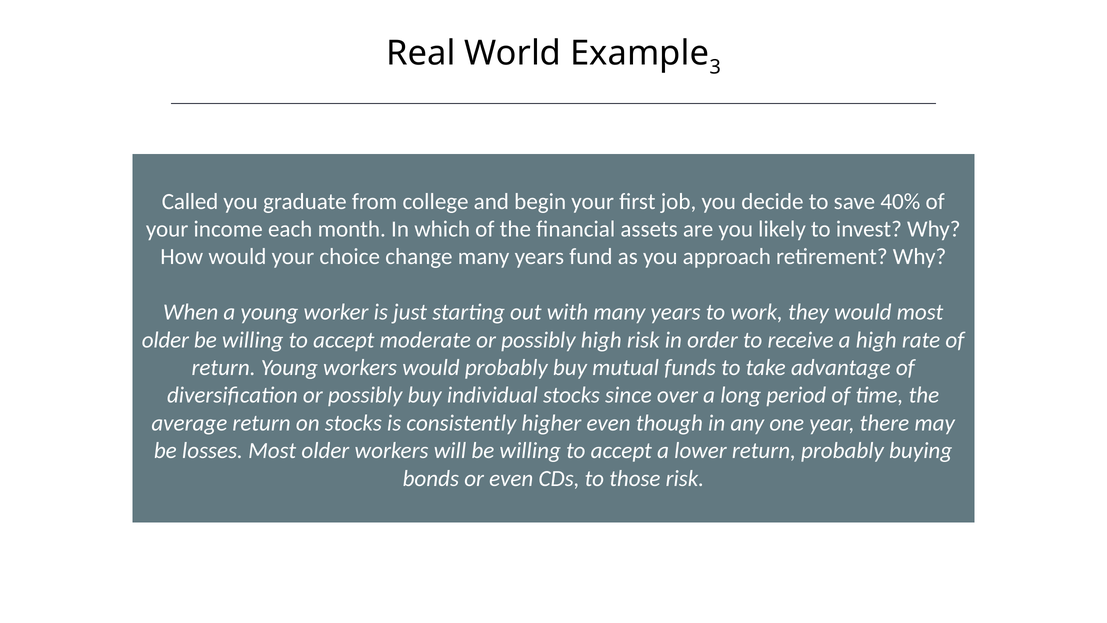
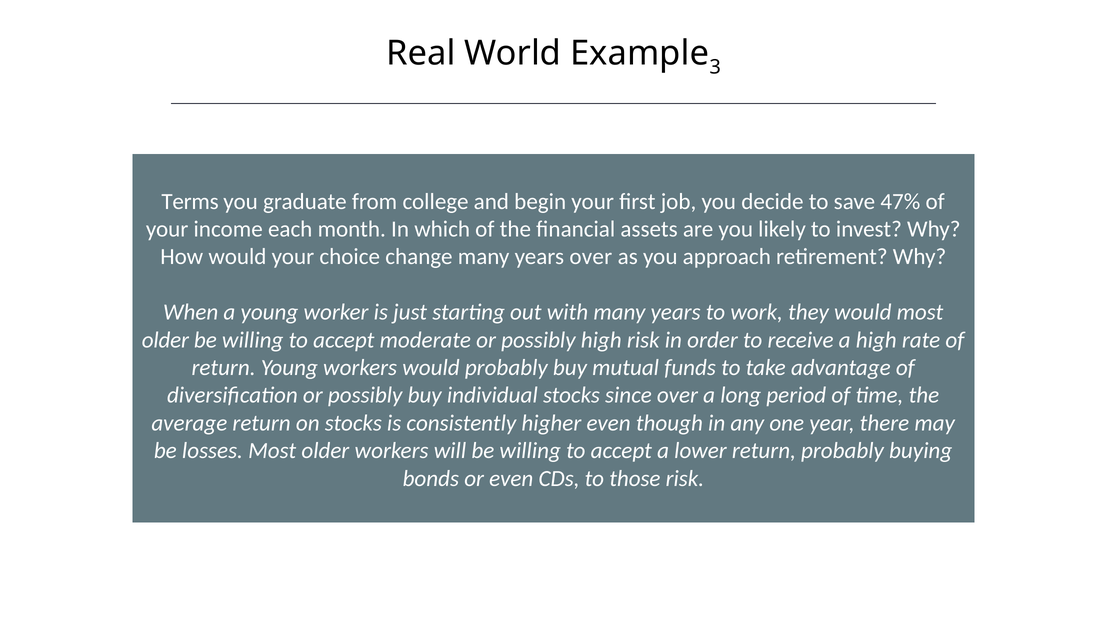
Called: Called -> Terms
40%: 40% -> 47%
years fund: fund -> over
